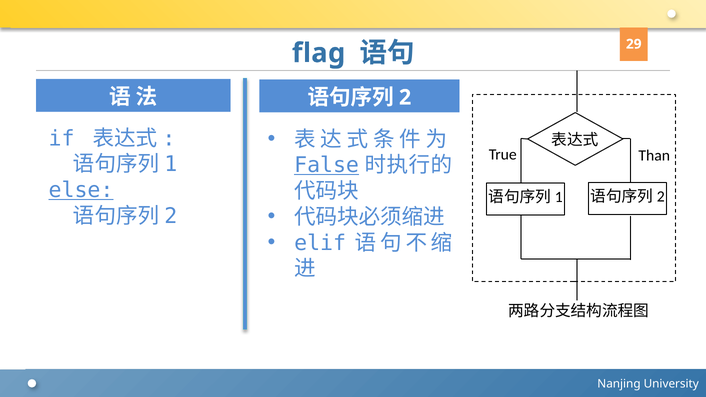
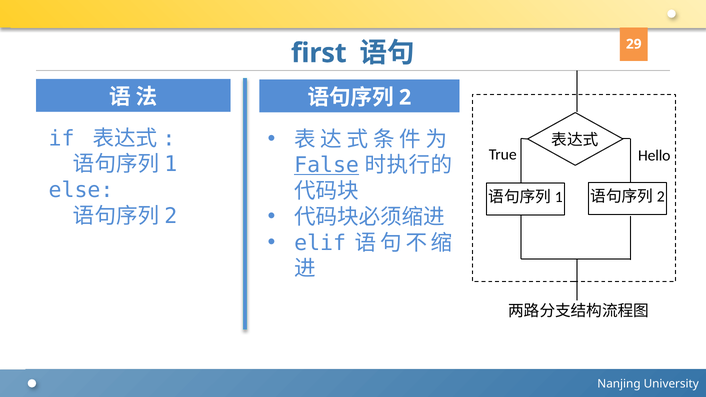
flag: flag -> first
Than: Than -> Hello
else underline: present -> none
